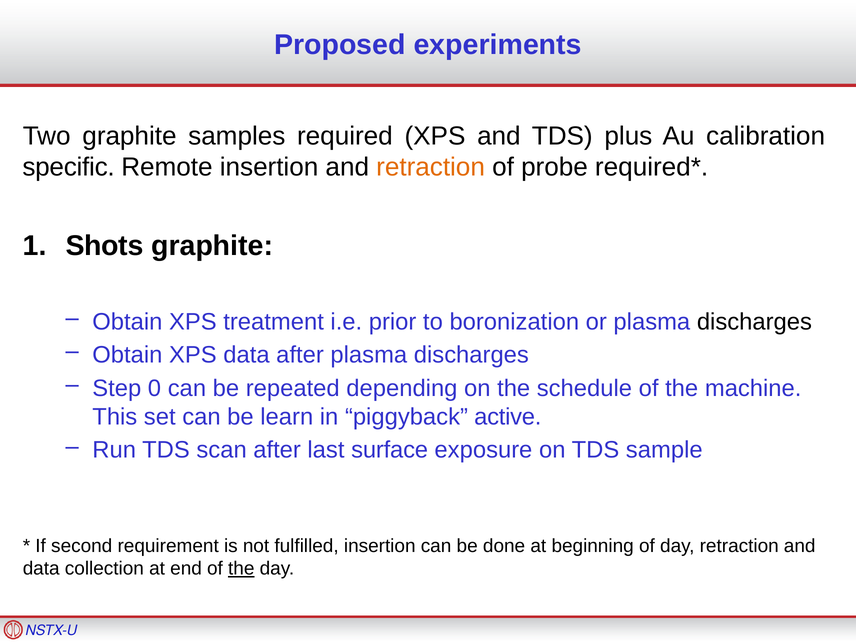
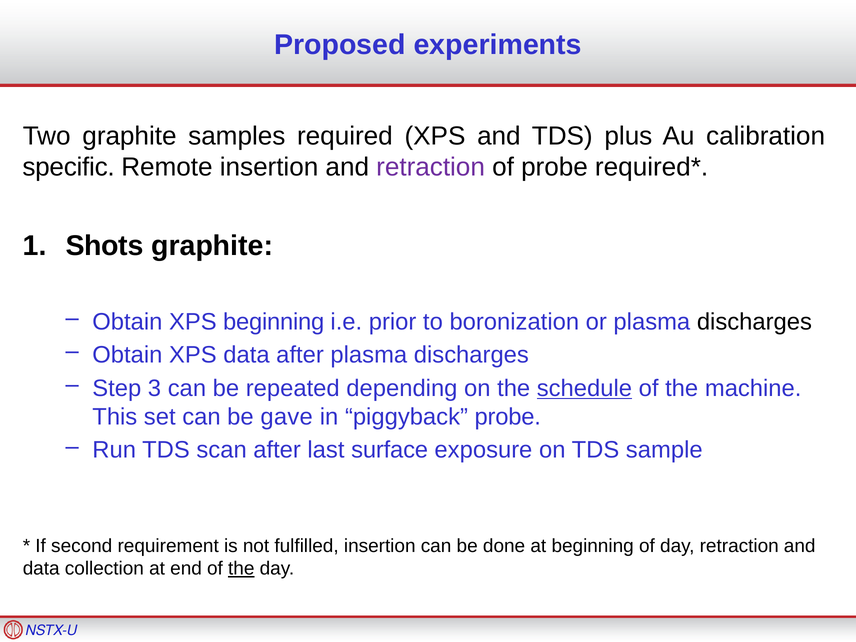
retraction at (431, 167) colour: orange -> purple
XPS treatment: treatment -> beginning
0: 0 -> 3
schedule underline: none -> present
learn: learn -> gave
piggyback active: active -> probe
